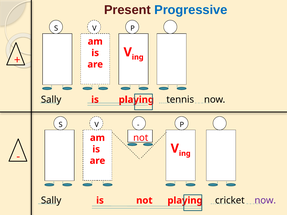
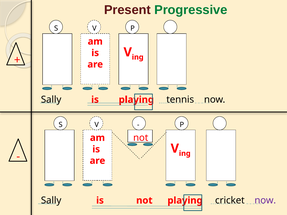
Progressive colour: blue -> green
